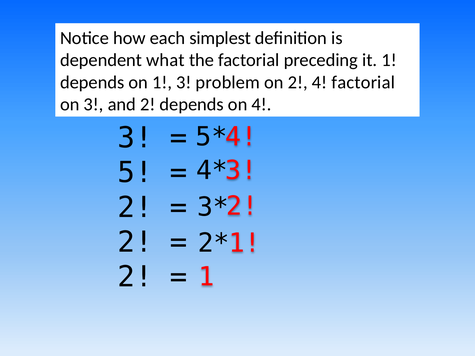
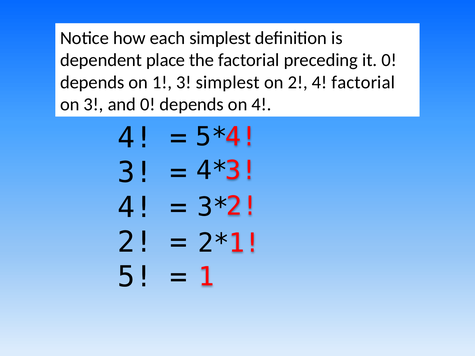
what: what -> place
it 1: 1 -> 0
3 problem: problem -> simplest
and 2: 2 -> 0
3 at (135, 138): 3 -> 4
5 at (135, 173): 5 -> 3
2 at (135, 208): 2 -> 4
2 at (135, 277): 2 -> 5
